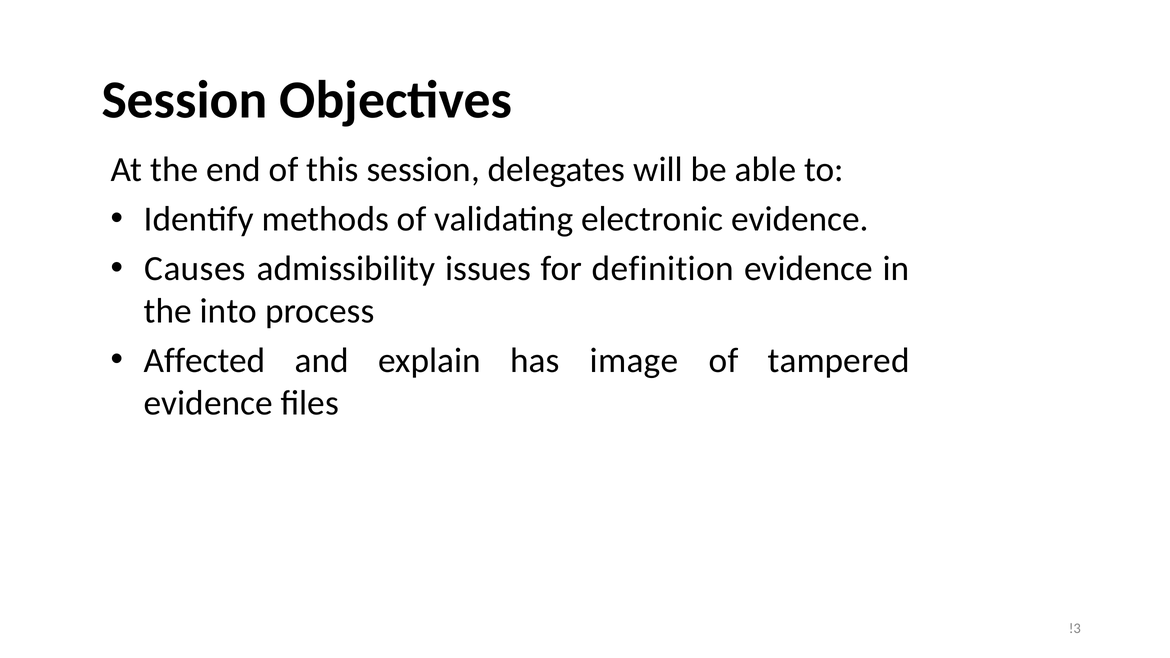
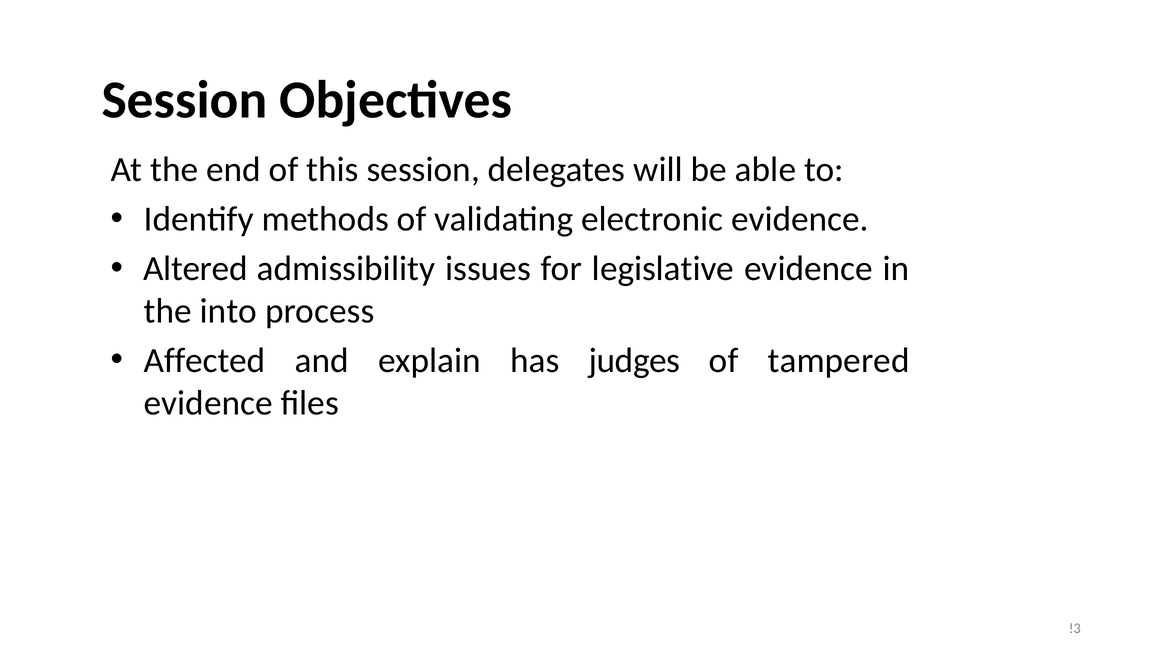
Causes: Causes -> Altered
definition: definition -> legislative
image: image -> judges
